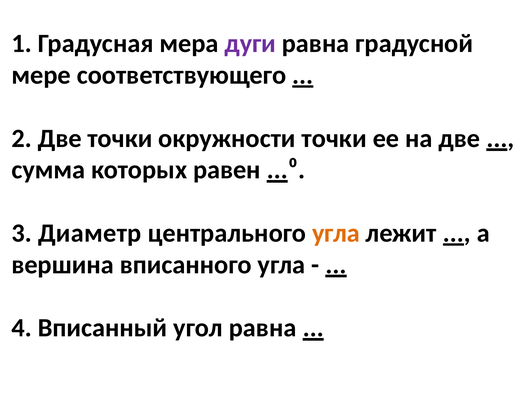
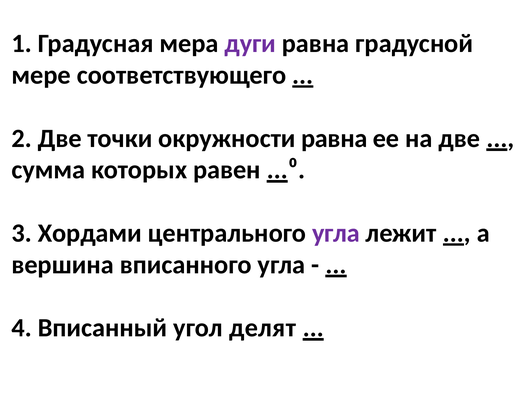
окружности точки: точки -> равна
Диаметр: Диаметр -> Хордами
угла at (336, 233) colour: orange -> purple
угол равна: равна -> делят
